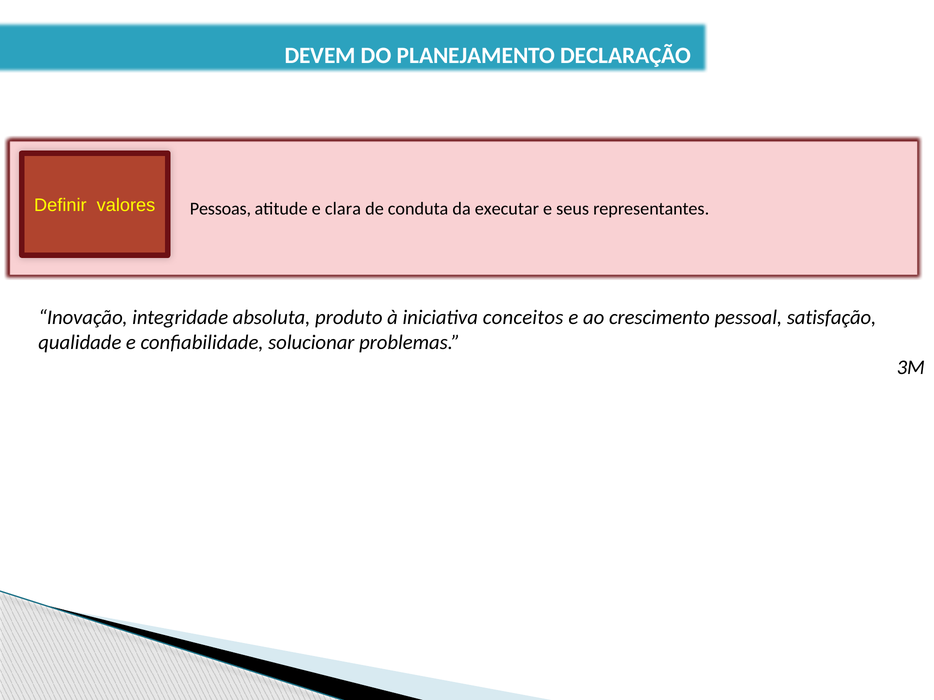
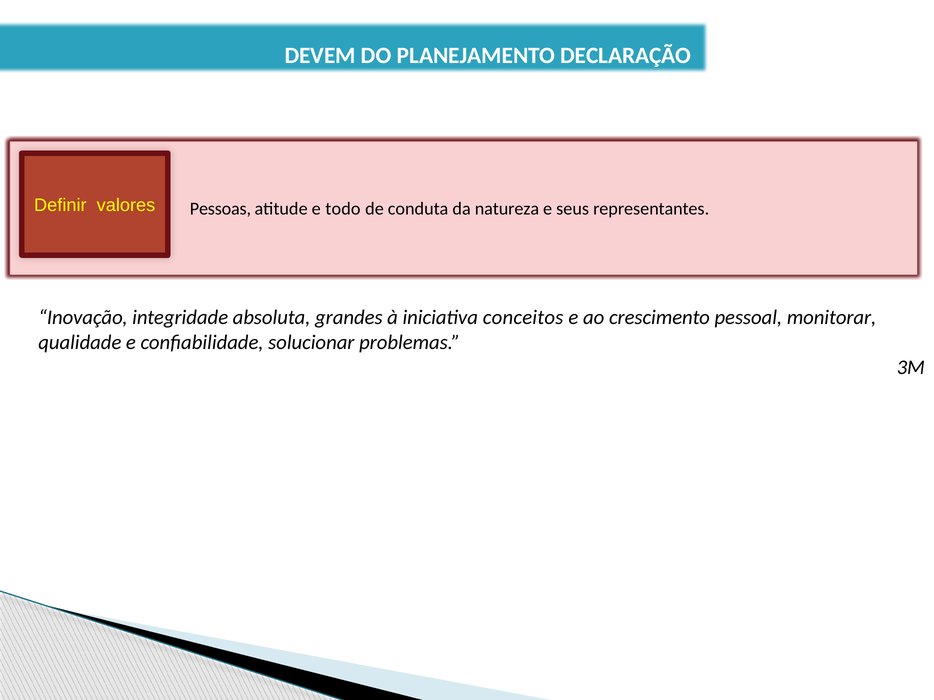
clara: clara -> todo
executar: executar -> natureza
produto: produto -> grandes
satisfação: satisfação -> monitorar
